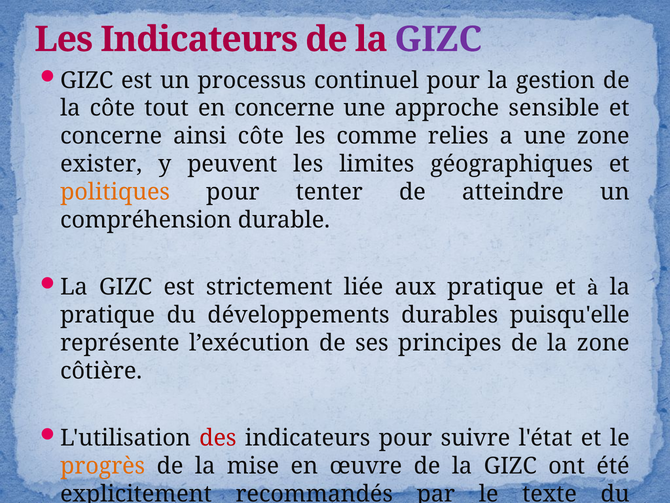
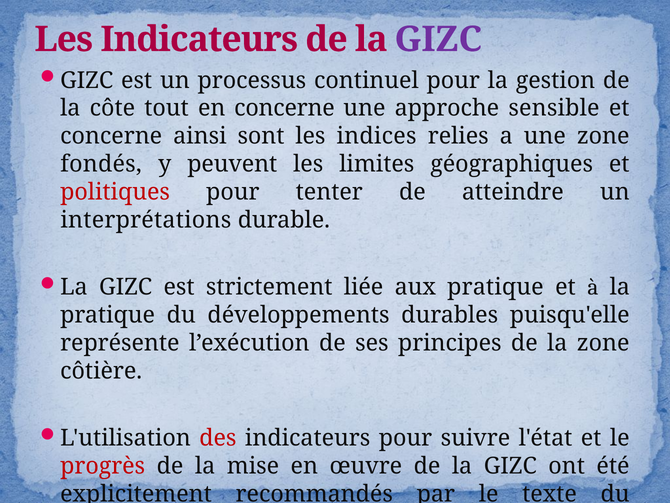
ainsi côte: côte -> sont
comme: comme -> indices
exister: exister -> fondés
politiques colour: orange -> red
compréhension: compréhension -> interprétations
progrès colour: orange -> red
